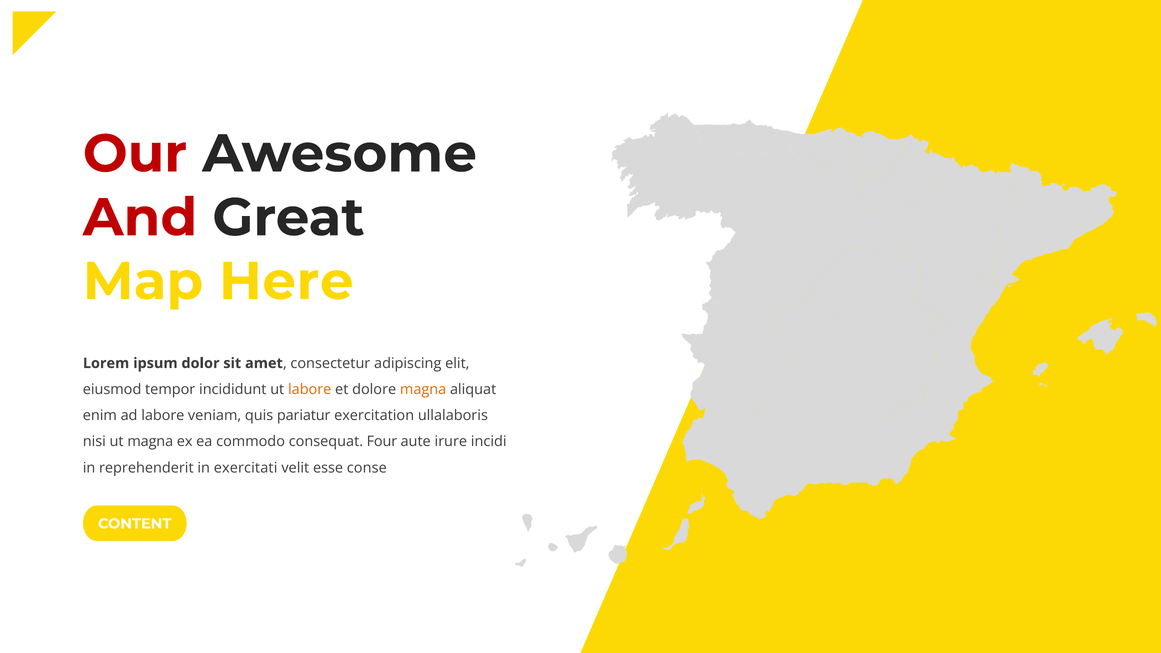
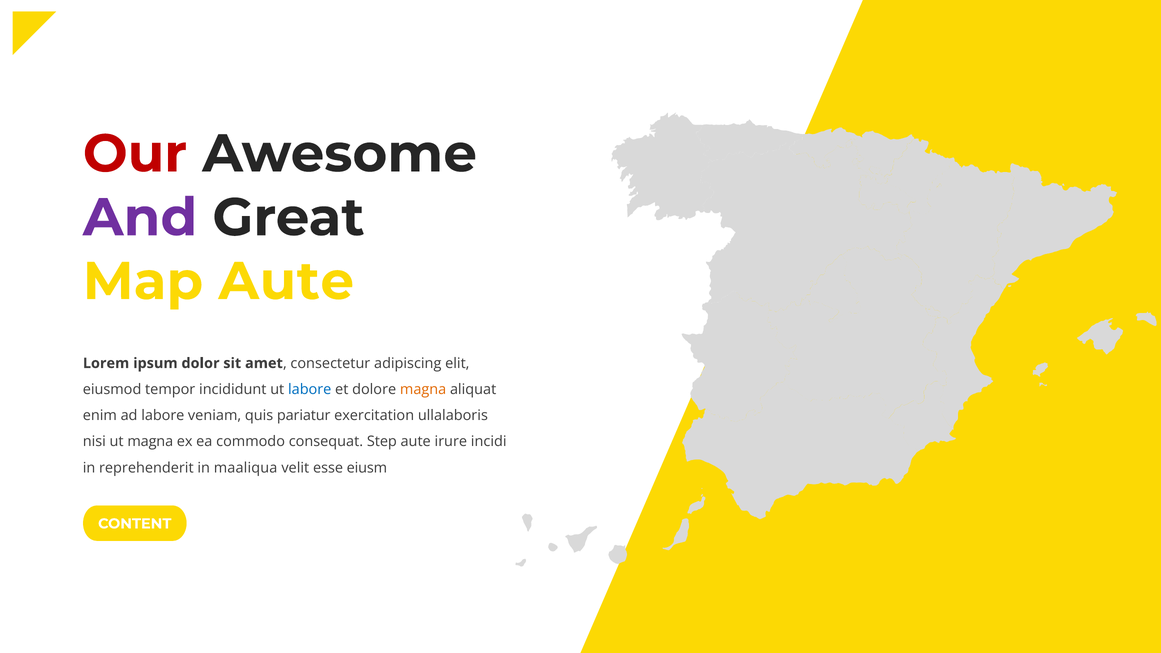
And colour: red -> purple
Map Here: Here -> Aute
labore at (310, 389) colour: orange -> blue
Four: Four -> Step
exercitati: exercitati -> maaliqua
conse: conse -> eiusm
